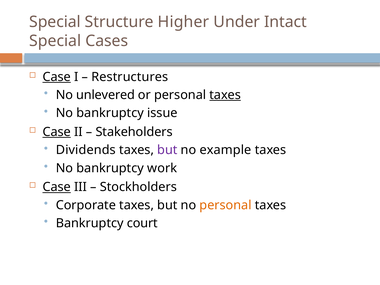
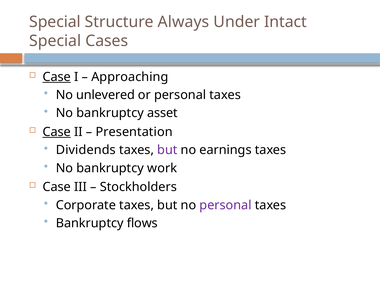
Higher: Higher -> Always
Restructures: Restructures -> Approaching
taxes at (225, 95) underline: present -> none
issue: issue -> asset
Stakeholders: Stakeholders -> Presentation
example: example -> earnings
Case at (57, 187) underline: present -> none
personal at (226, 205) colour: orange -> purple
court: court -> flows
